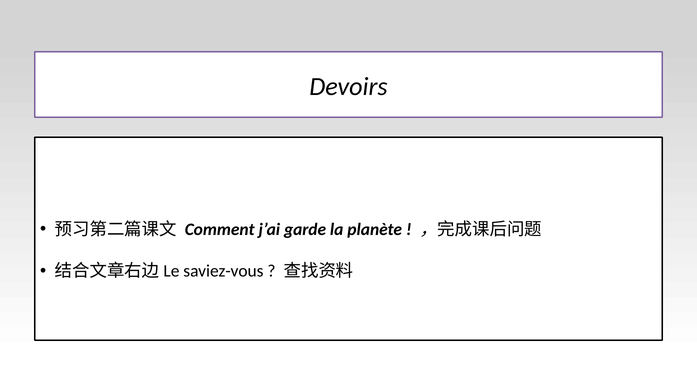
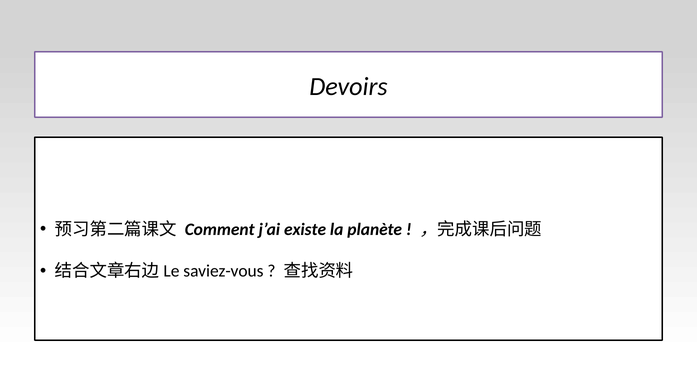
garde: garde -> existe
